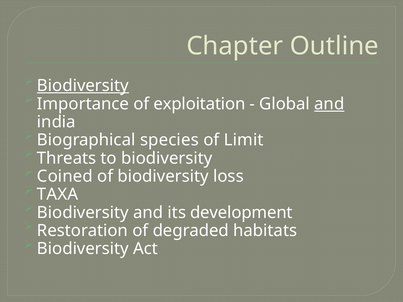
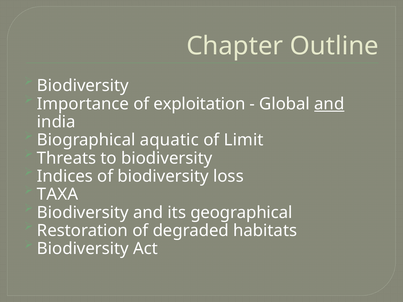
Biodiversity at (83, 86) underline: present -> none
species: species -> aquatic
Coined: Coined -> Indices
development: development -> geographical
